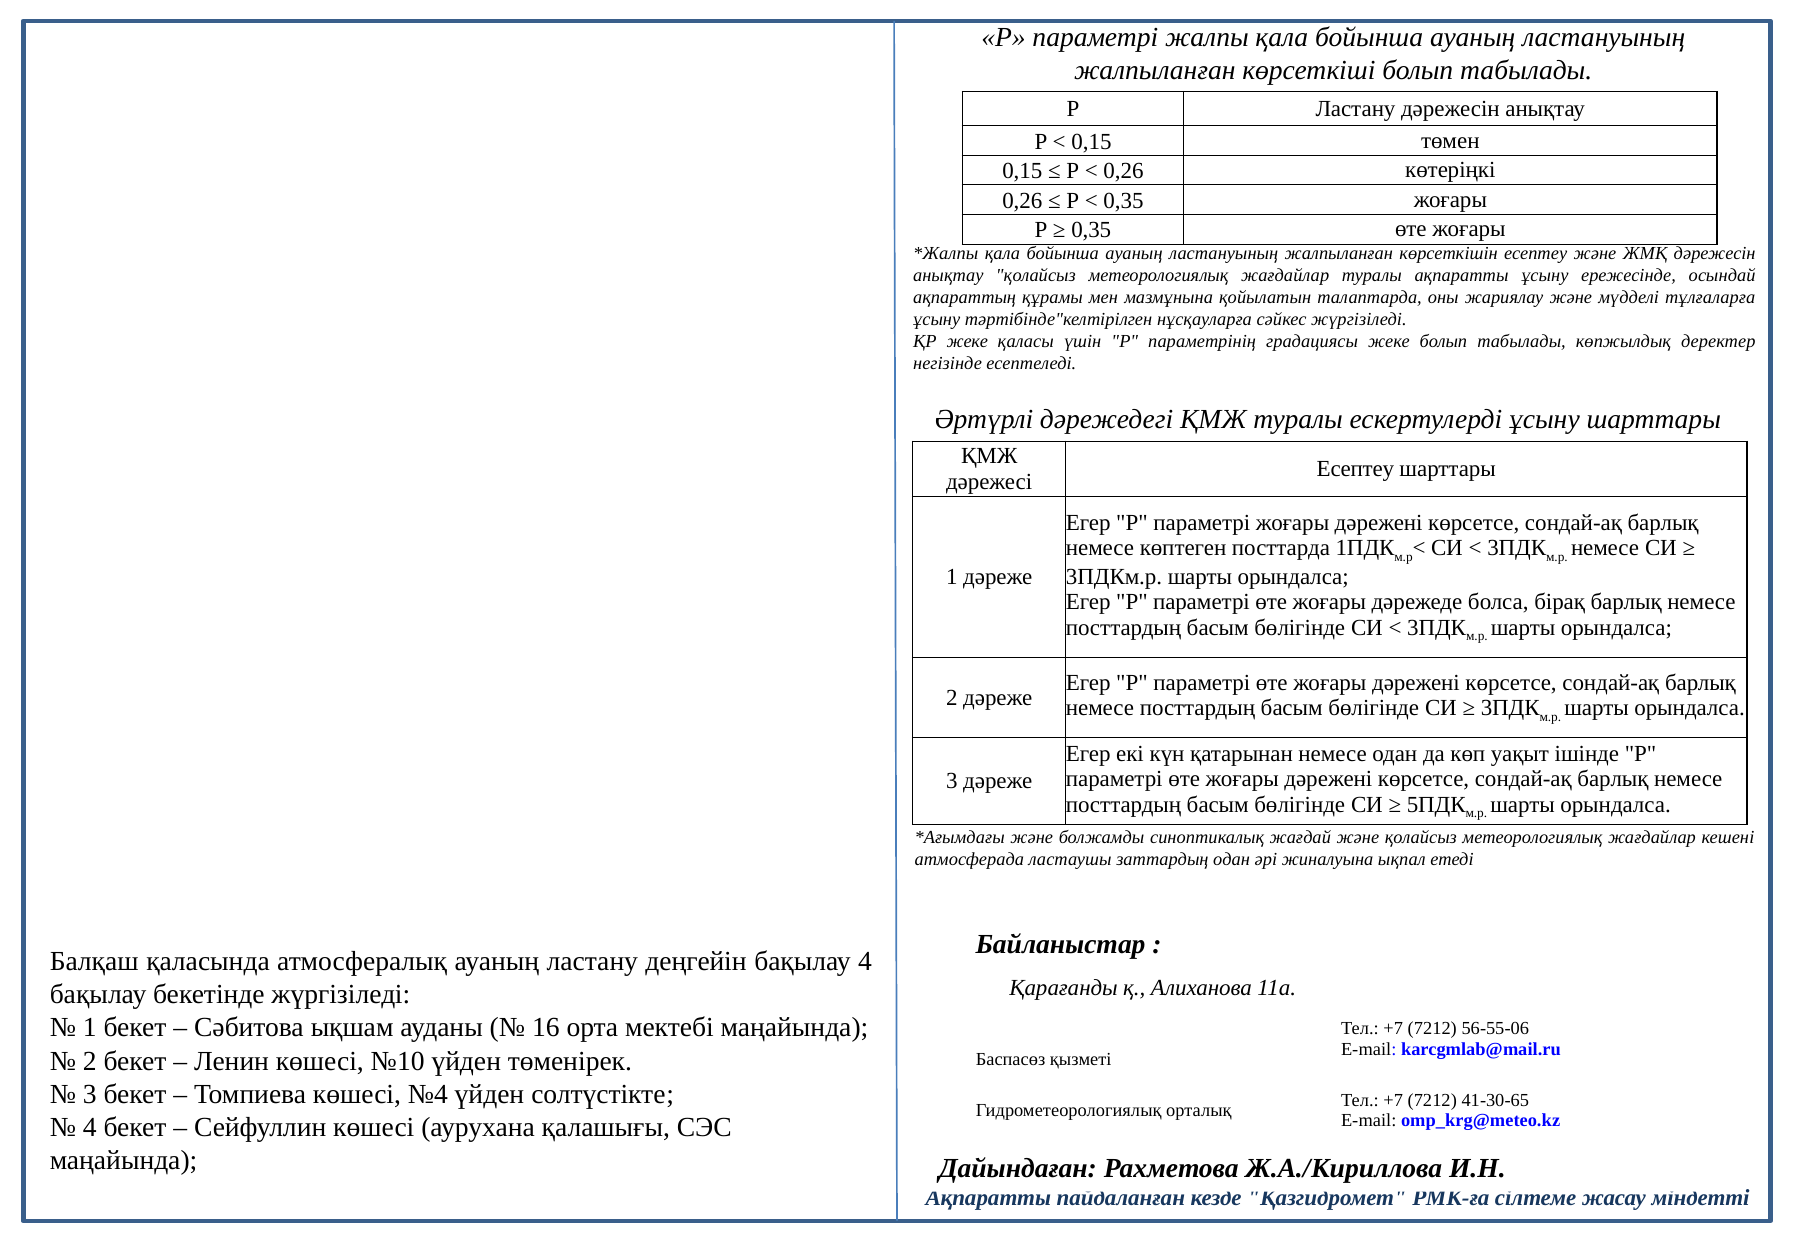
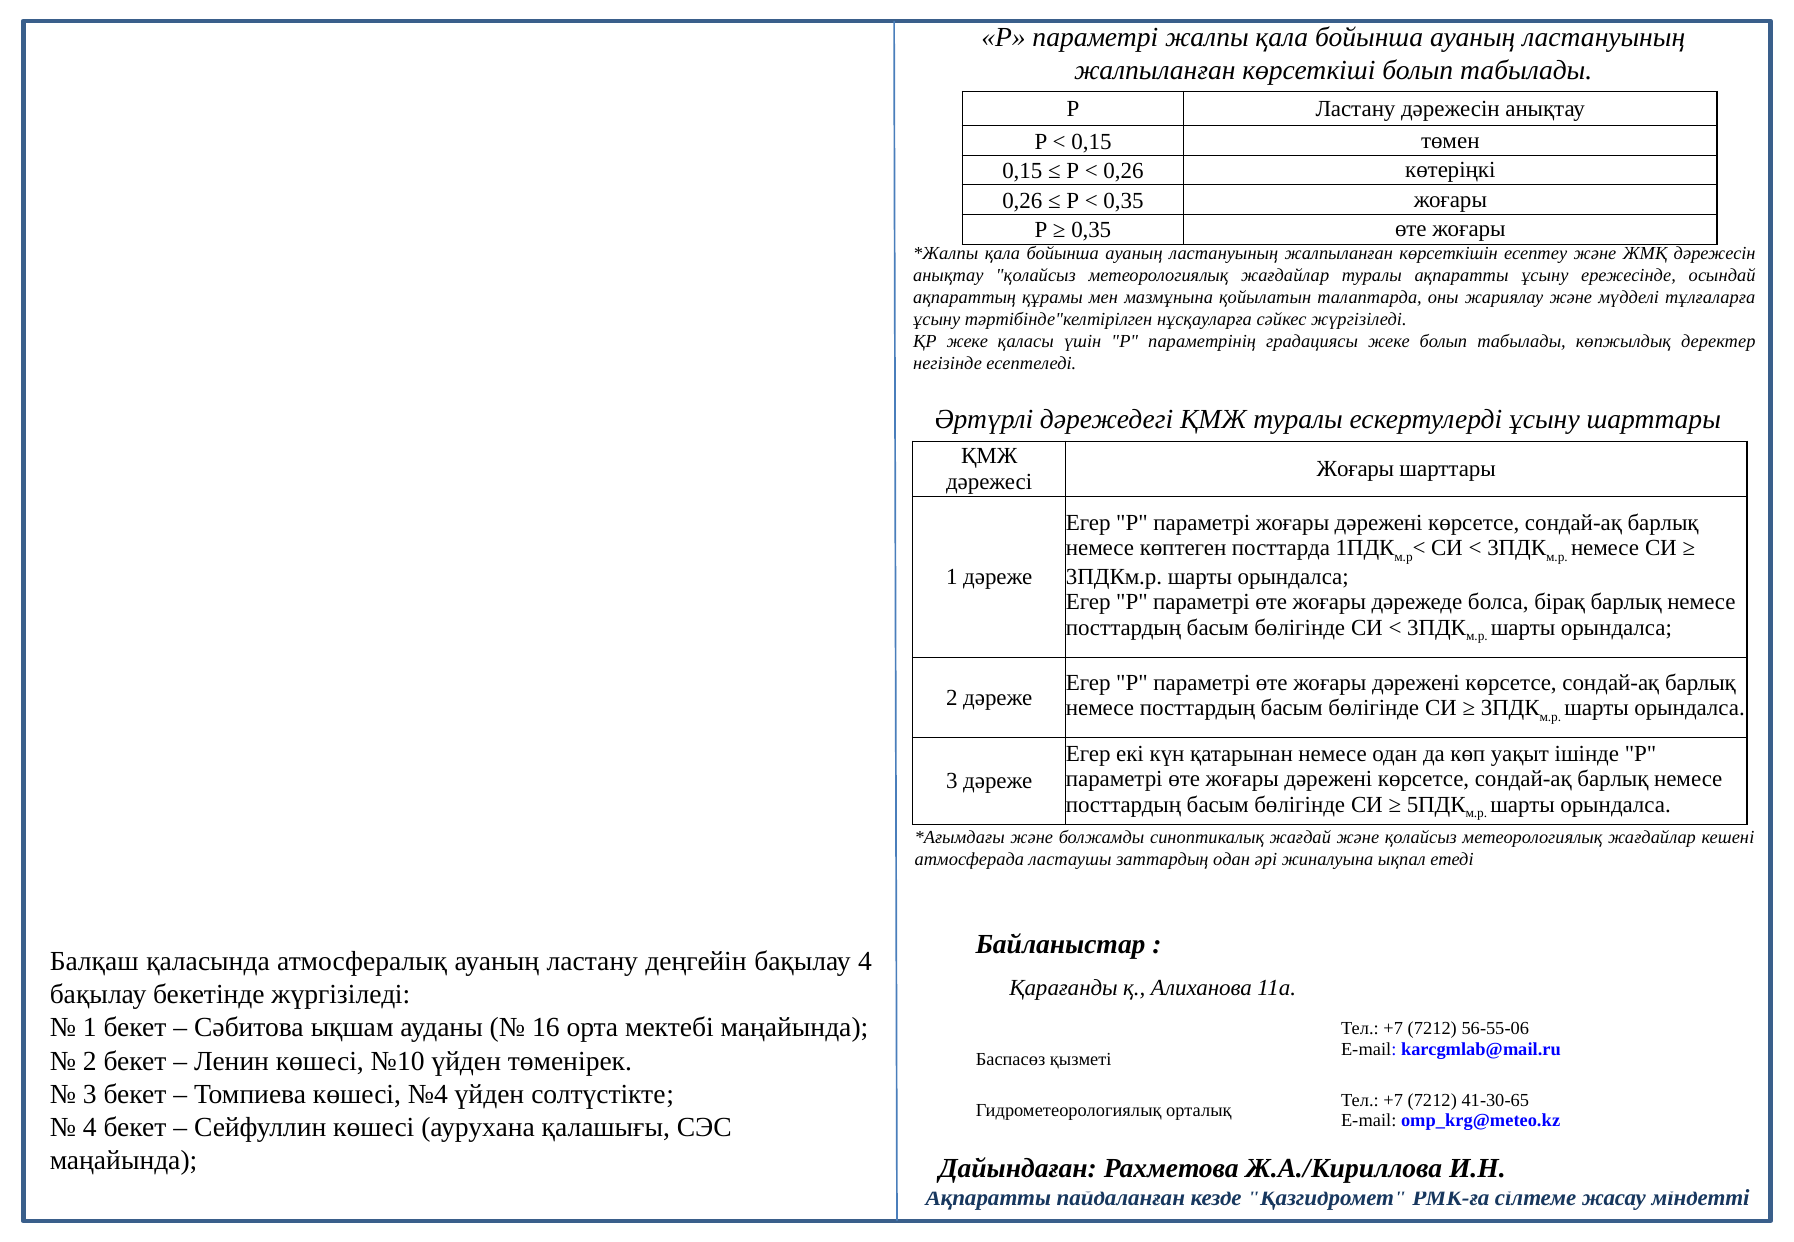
Есептеу at (1355, 469): Есептеу -> Жоғары
